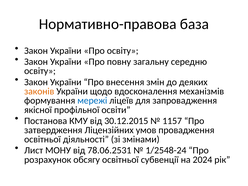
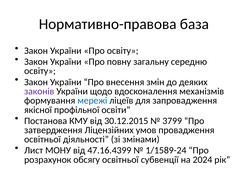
законів colour: orange -> purple
1157: 1157 -> 3799
78.06.2531: 78.06.2531 -> 47.16.4399
1/2548-24: 1/2548-24 -> 1/1589-24
